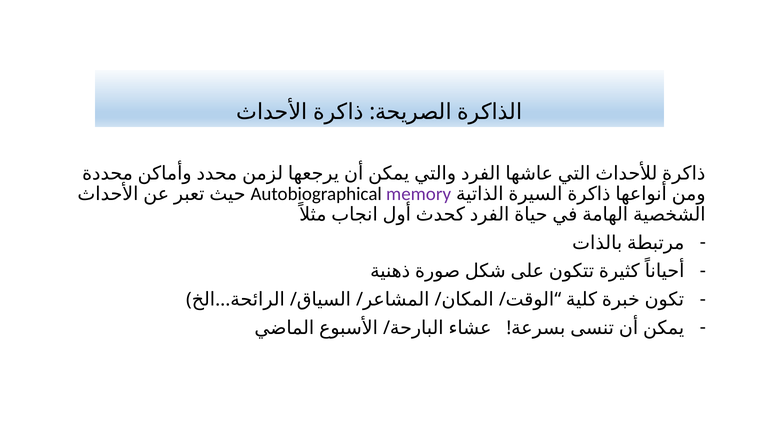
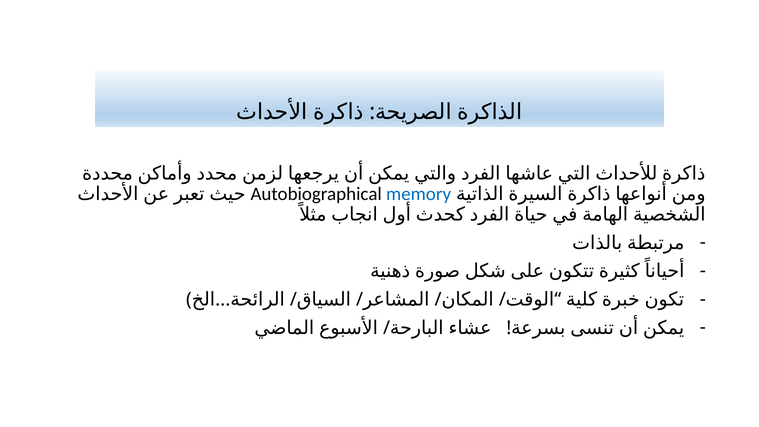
memory colour: purple -> blue
